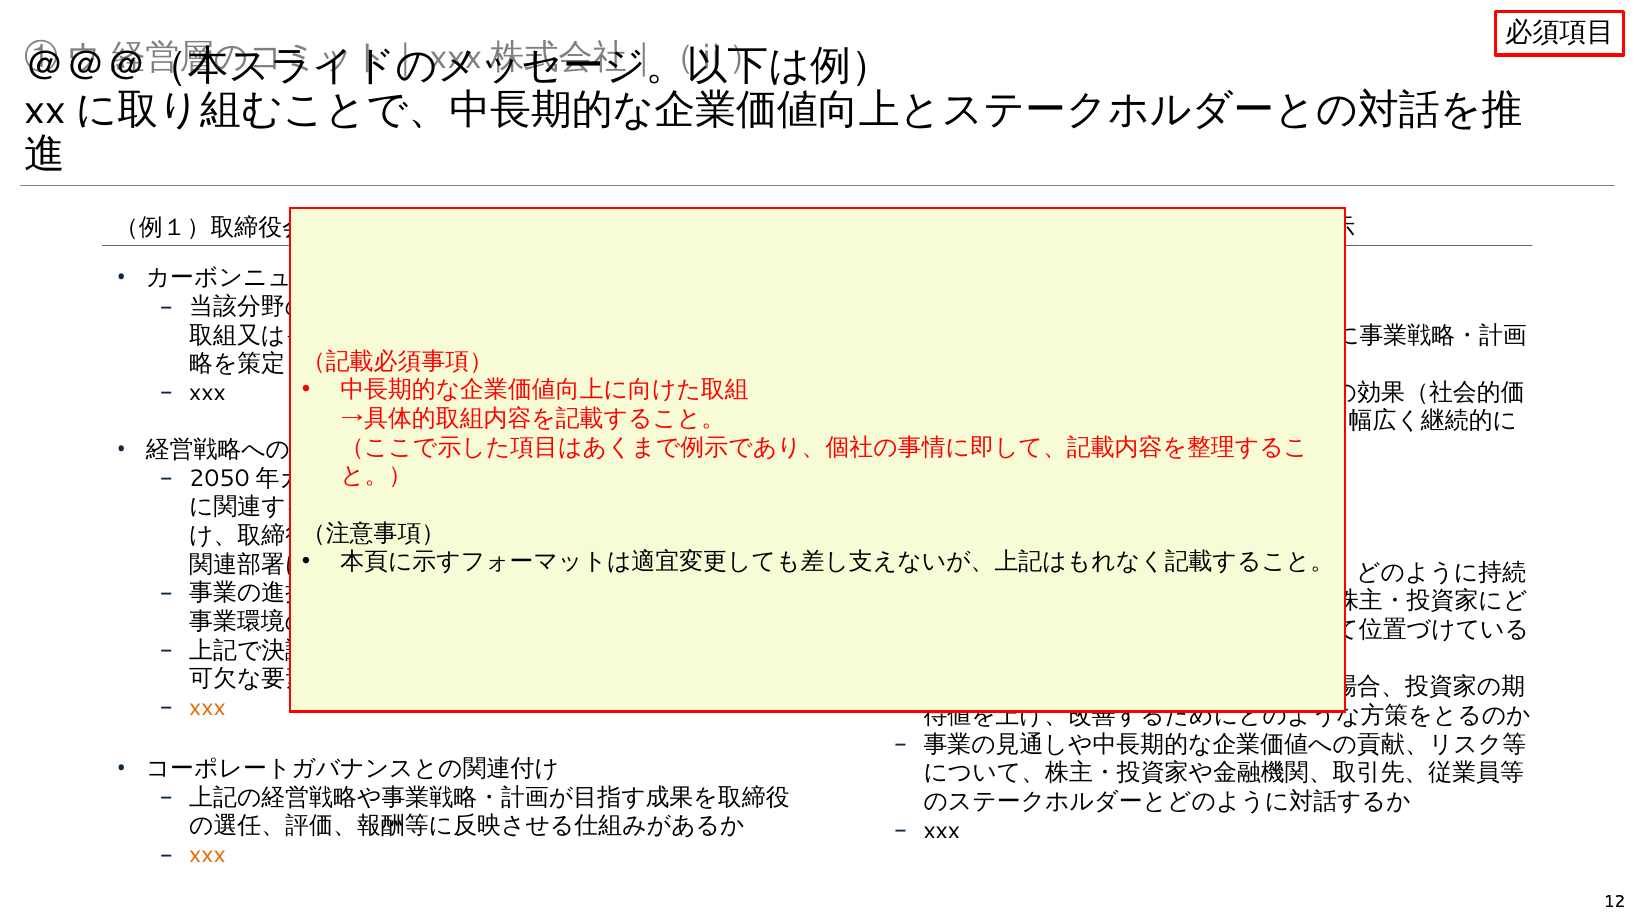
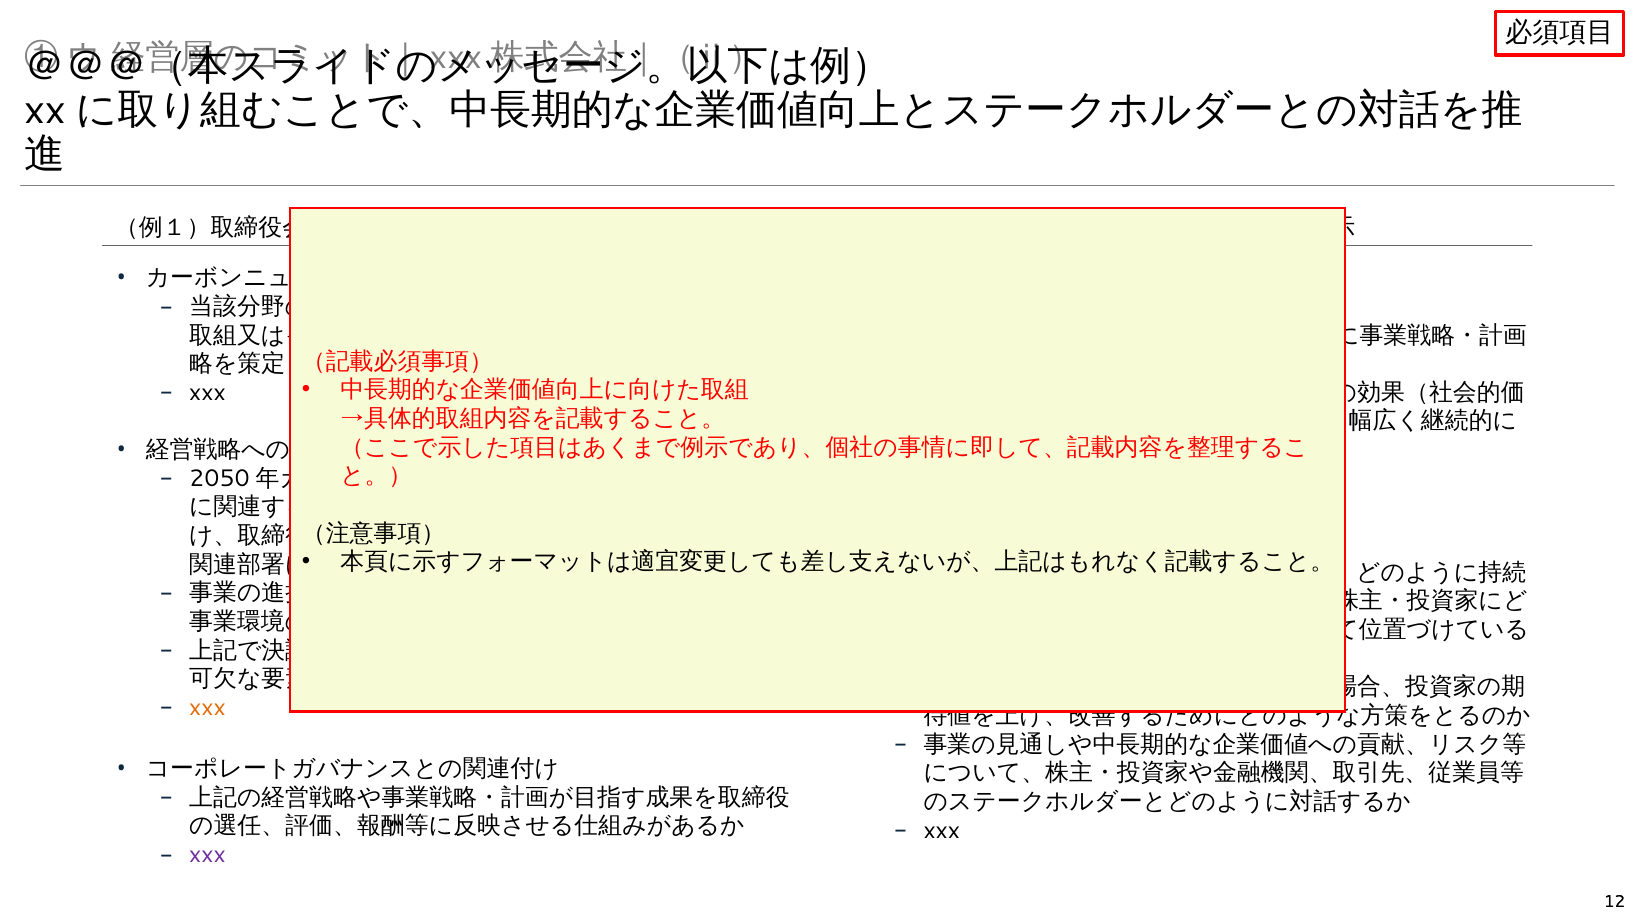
xxx at (208, 854) colour: orange -> purple
